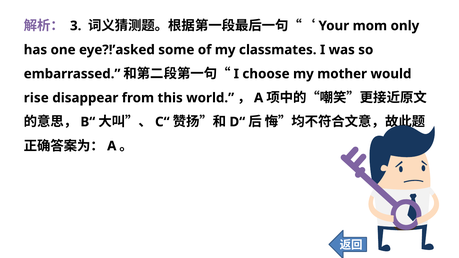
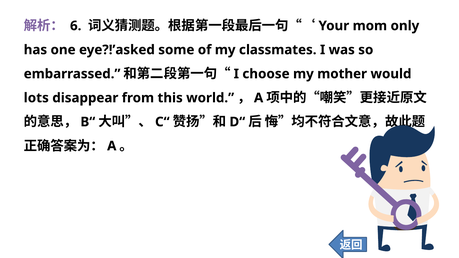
3: 3 -> 6
rise: rise -> lots
